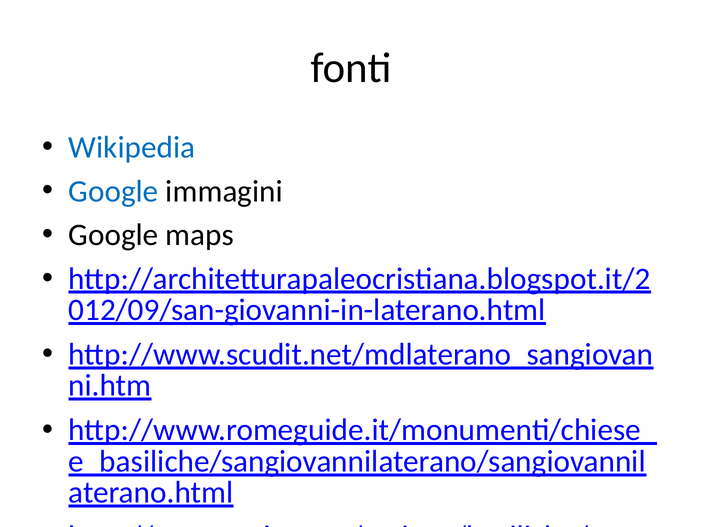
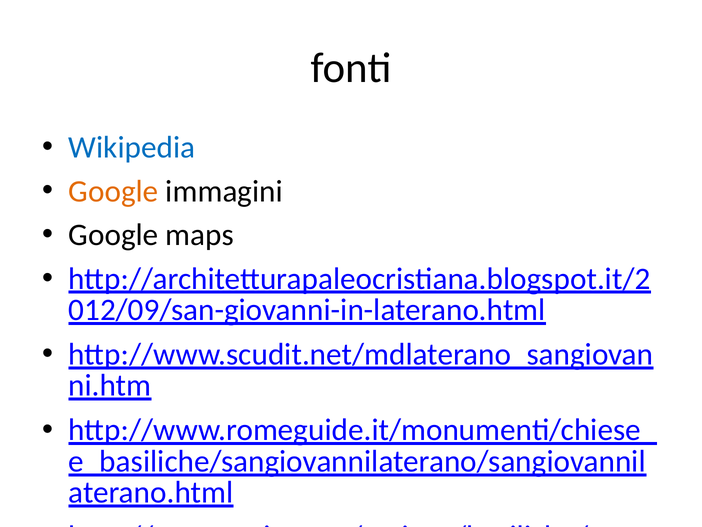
Google at (113, 191) colour: blue -> orange
